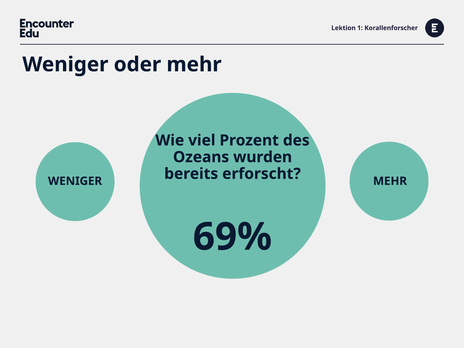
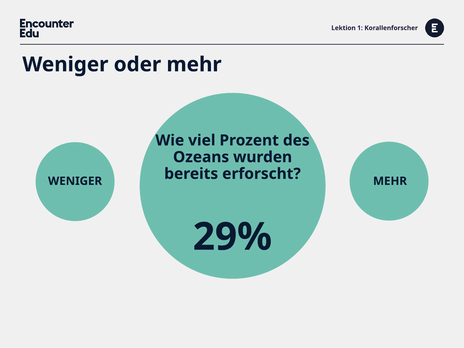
69%: 69% -> 29%
